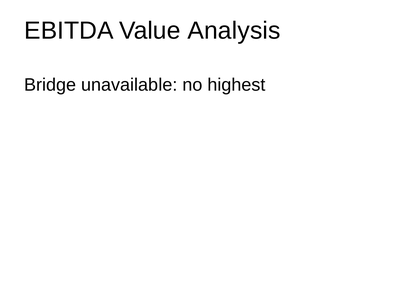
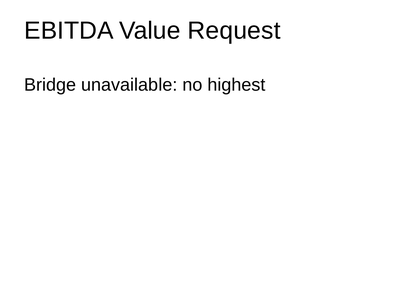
Analysis: Analysis -> Request
